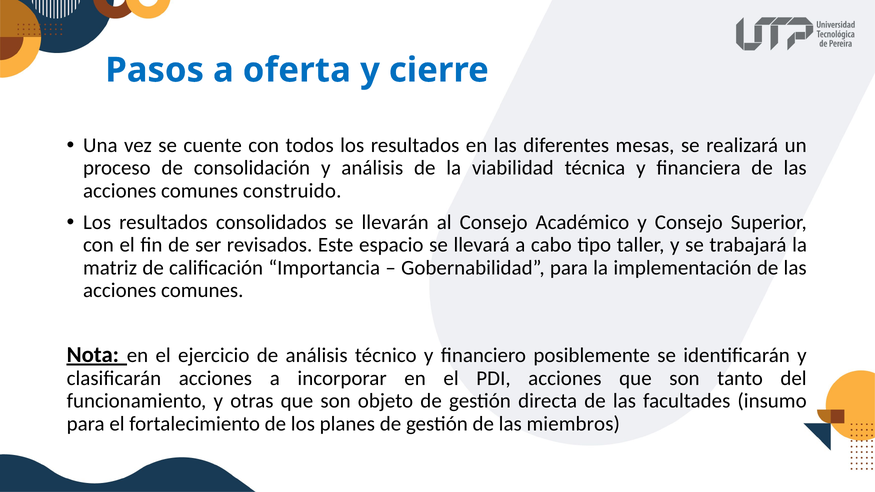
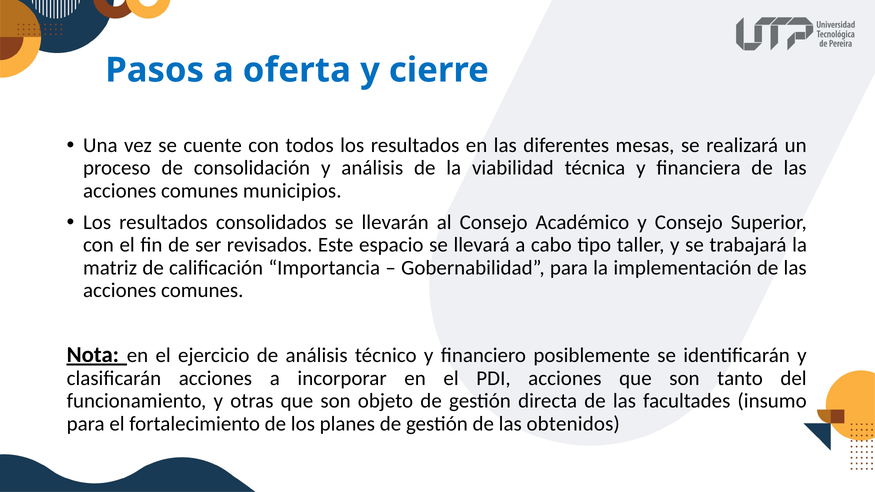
construido: construido -> municipios
miembros: miembros -> obtenidos
